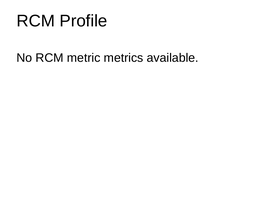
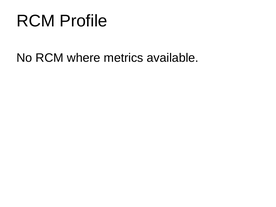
metric: metric -> where
